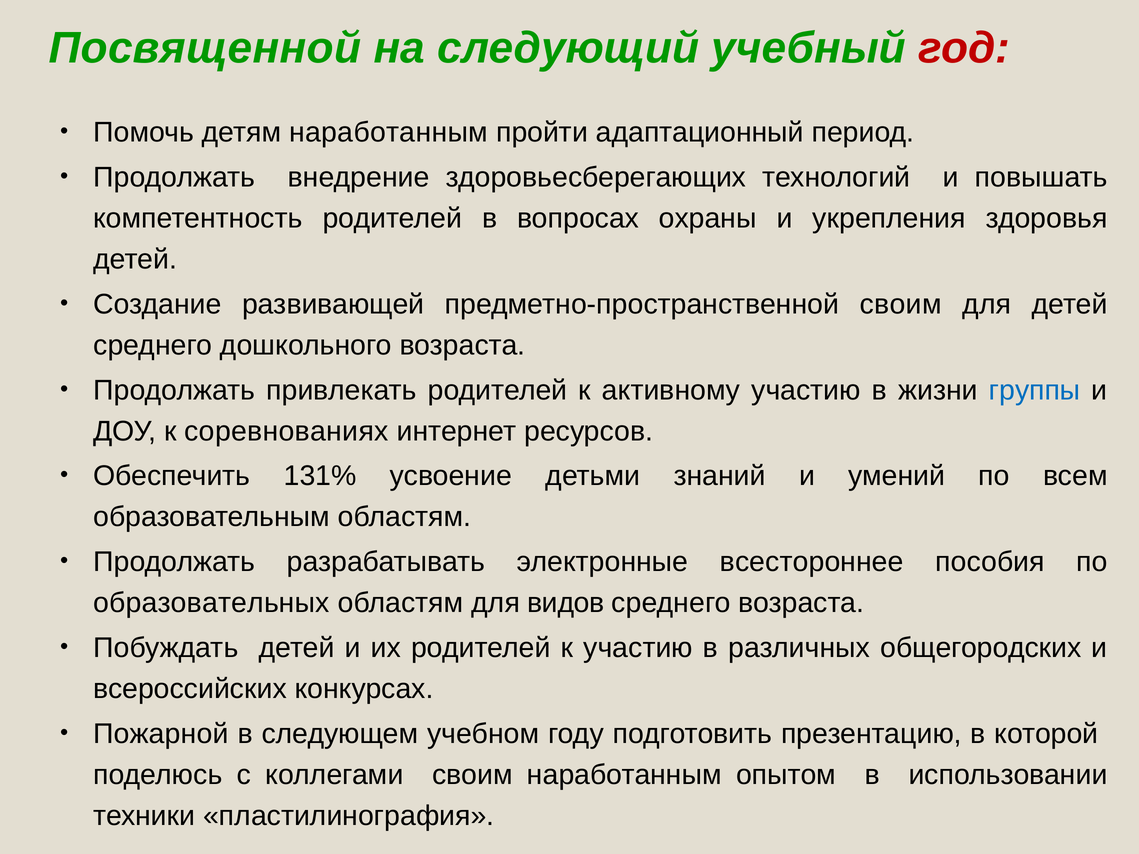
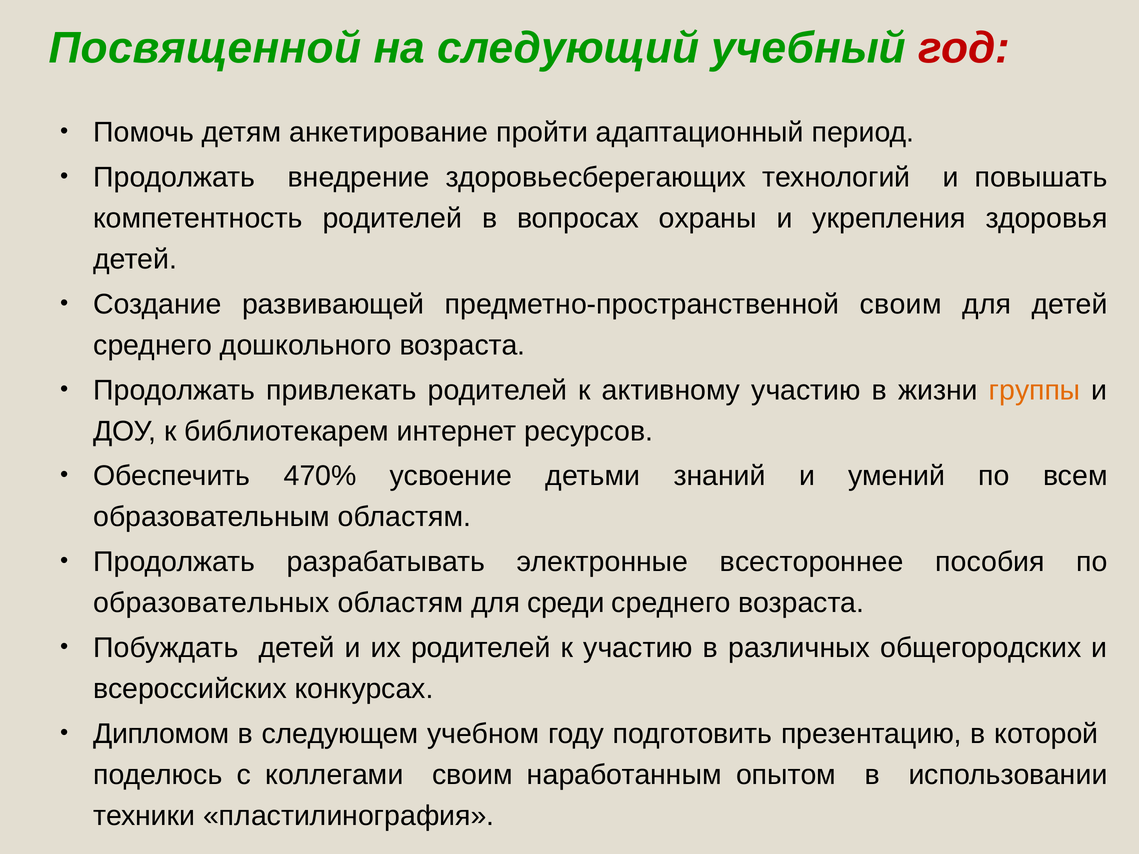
детям наработанным: наработанным -> анкетирование
группы colour: blue -> orange
соревнованиях: соревнованиях -> библиотекарем
131%: 131% -> 470%
видов: видов -> среди
Пожарной: Пожарной -> Дипломом
